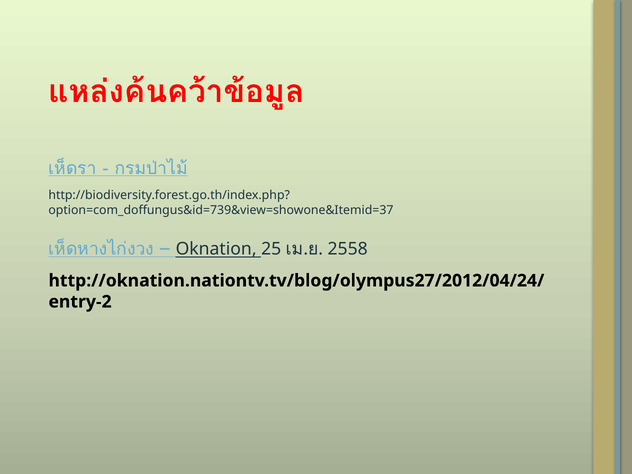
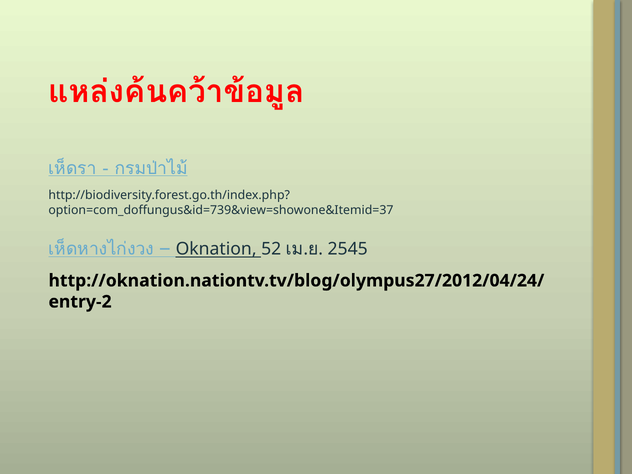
25: 25 -> 52
2558: 2558 -> 2545
